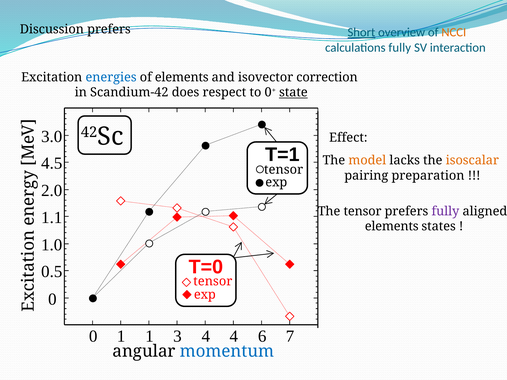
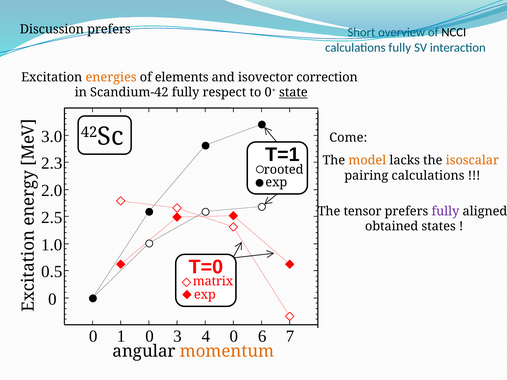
Short underline: present -> none
NCCI colour: orange -> black
energies colour: blue -> orange
Scandium-42 does: does -> fully
Effect: Effect -> Come
4.5: 4.5 -> 2.3
tensor at (284, 170): tensor -> rooted
pairing preparation: preparation -> calculations
1.1: 1.1 -> 2.5
elements at (392, 227): elements -> obtained
tensor at (213, 282): tensor -> matrix
0 1: 1 -> 0
3 4: 4 -> 0
momentum colour: blue -> orange
